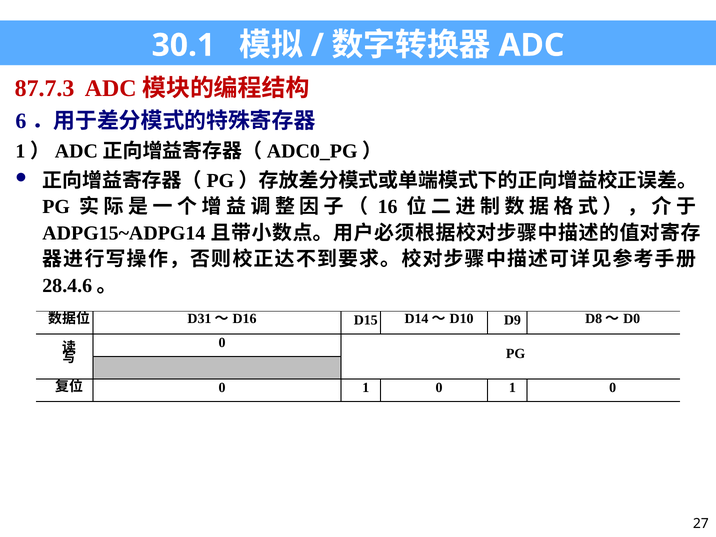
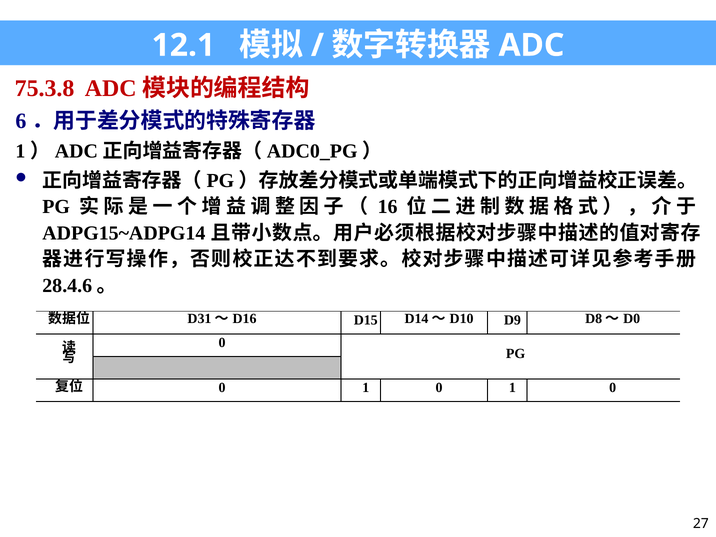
30.1: 30.1 -> 12.1
87.7.3: 87.7.3 -> 75.3.8
